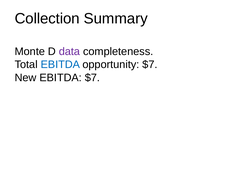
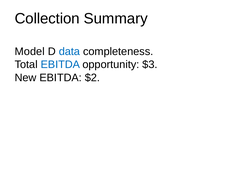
Monte: Monte -> Model
data colour: purple -> blue
opportunity $7: $7 -> $3
EBITDA $7: $7 -> $2
